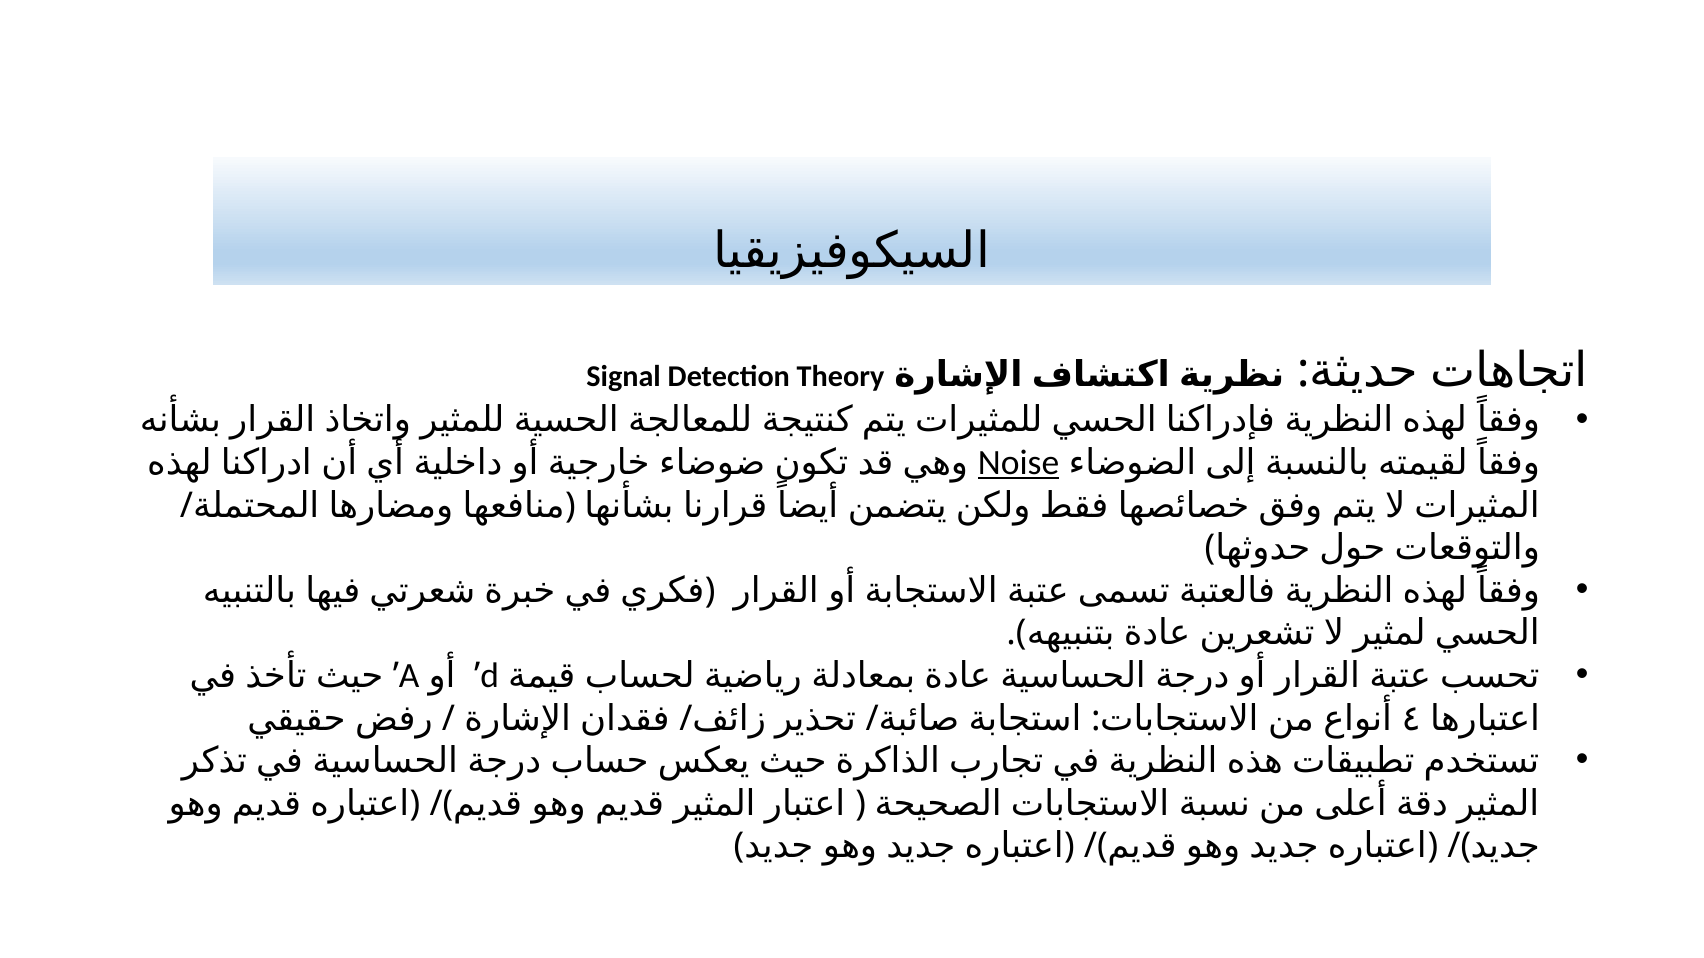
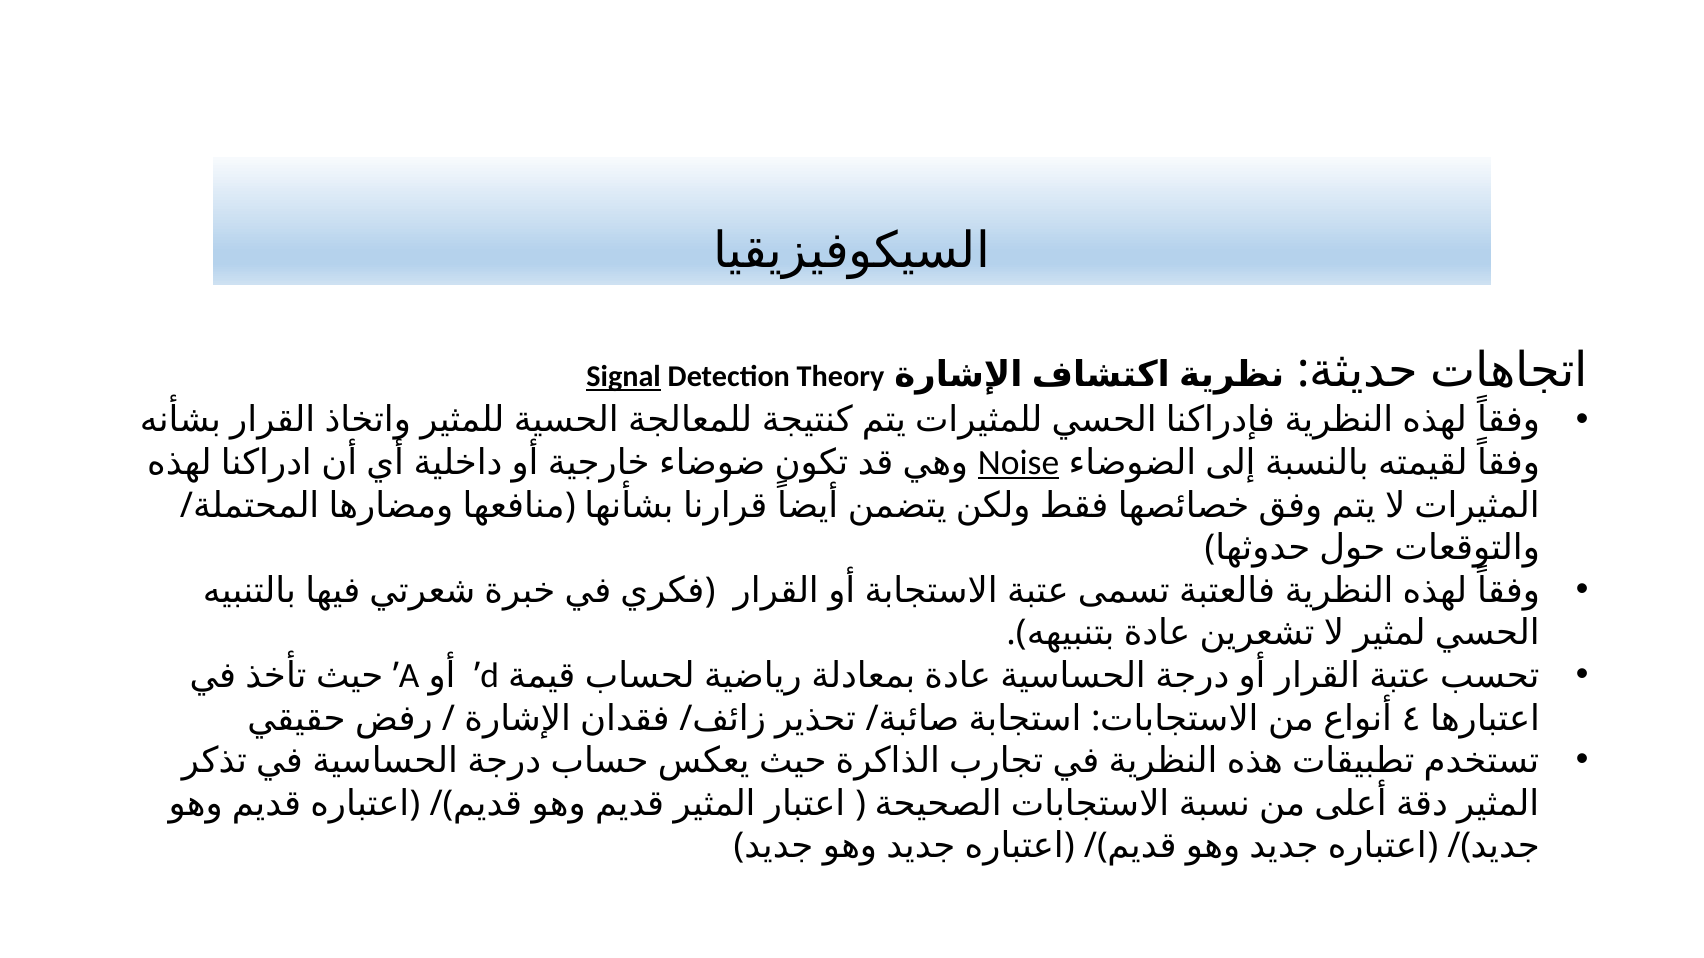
Signal underline: none -> present
